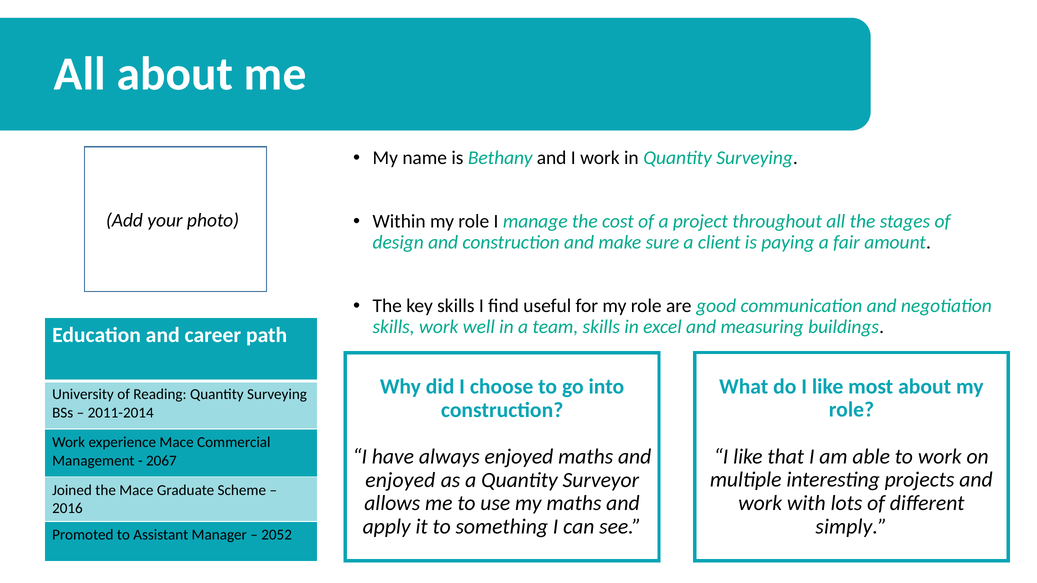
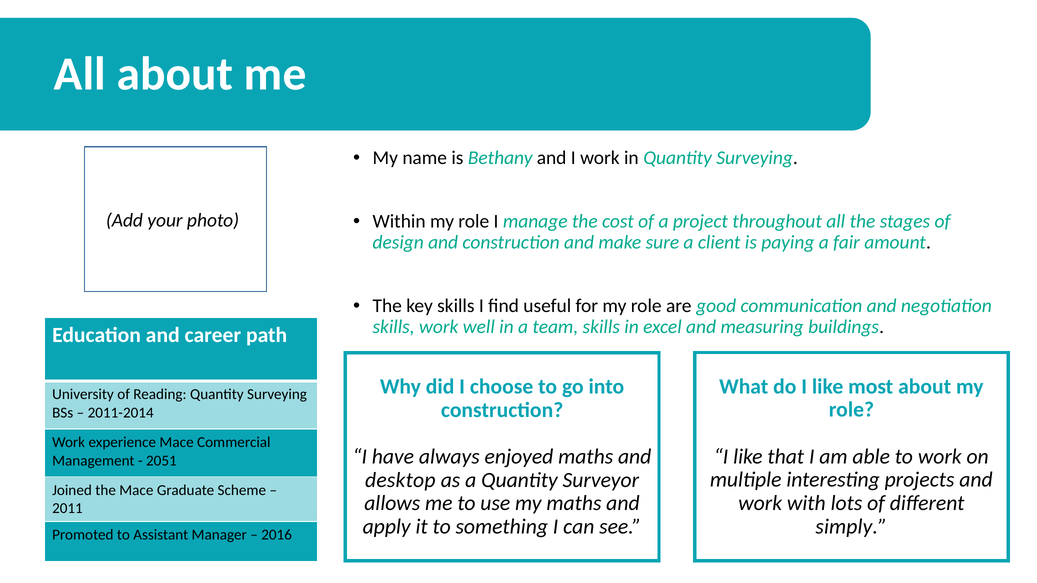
2067: 2067 -> 2051
enjoyed at (400, 480): enjoyed -> desktop
2016: 2016 -> 2011
2052: 2052 -> 2016
